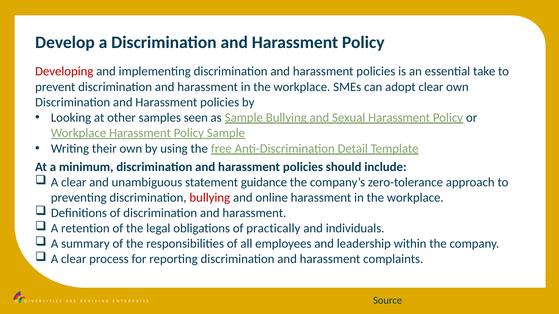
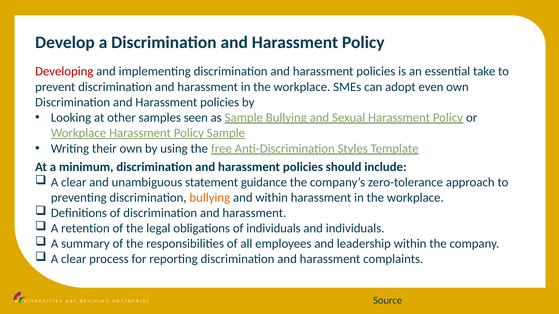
adopt clear: clear -> even
Detail: Detail -> Styles
bullying at (210, 198) colour: red -> orange
and online: online -> within
of practically: practically -> individuals
